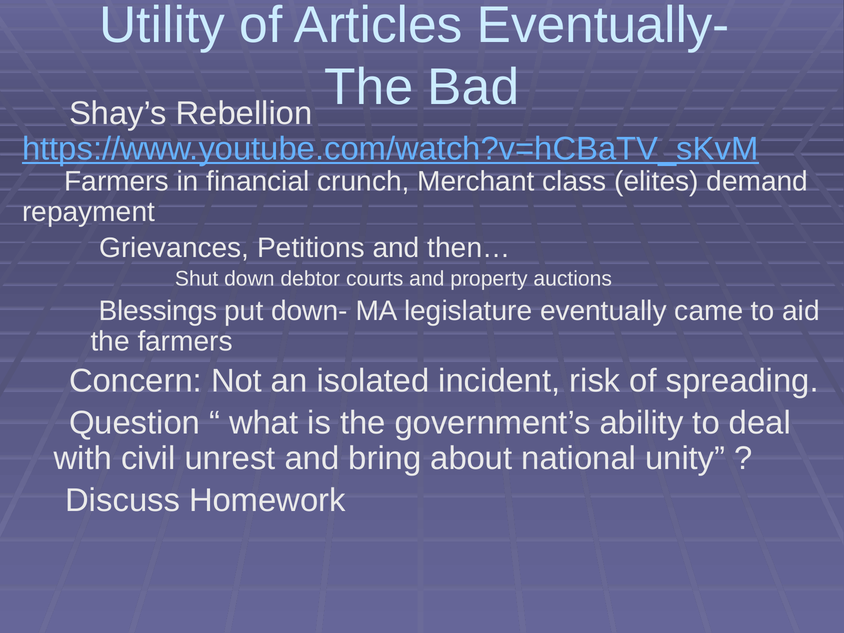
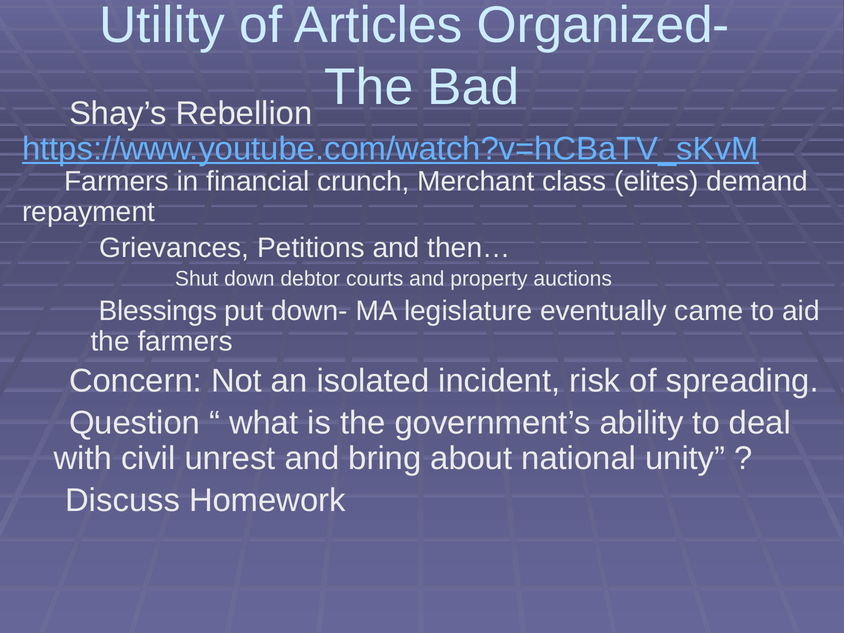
Eventually-: Eventually- -> Organized-
